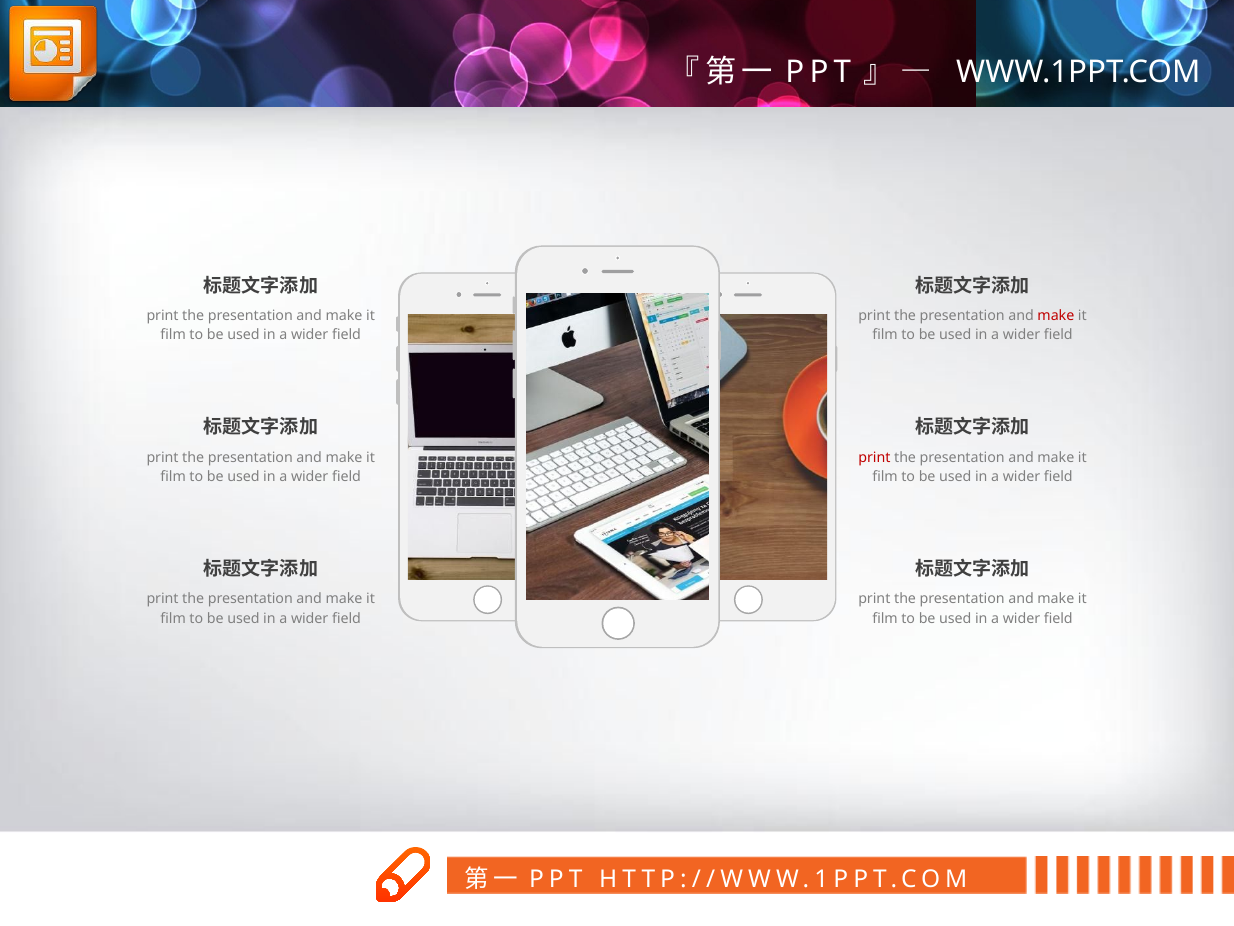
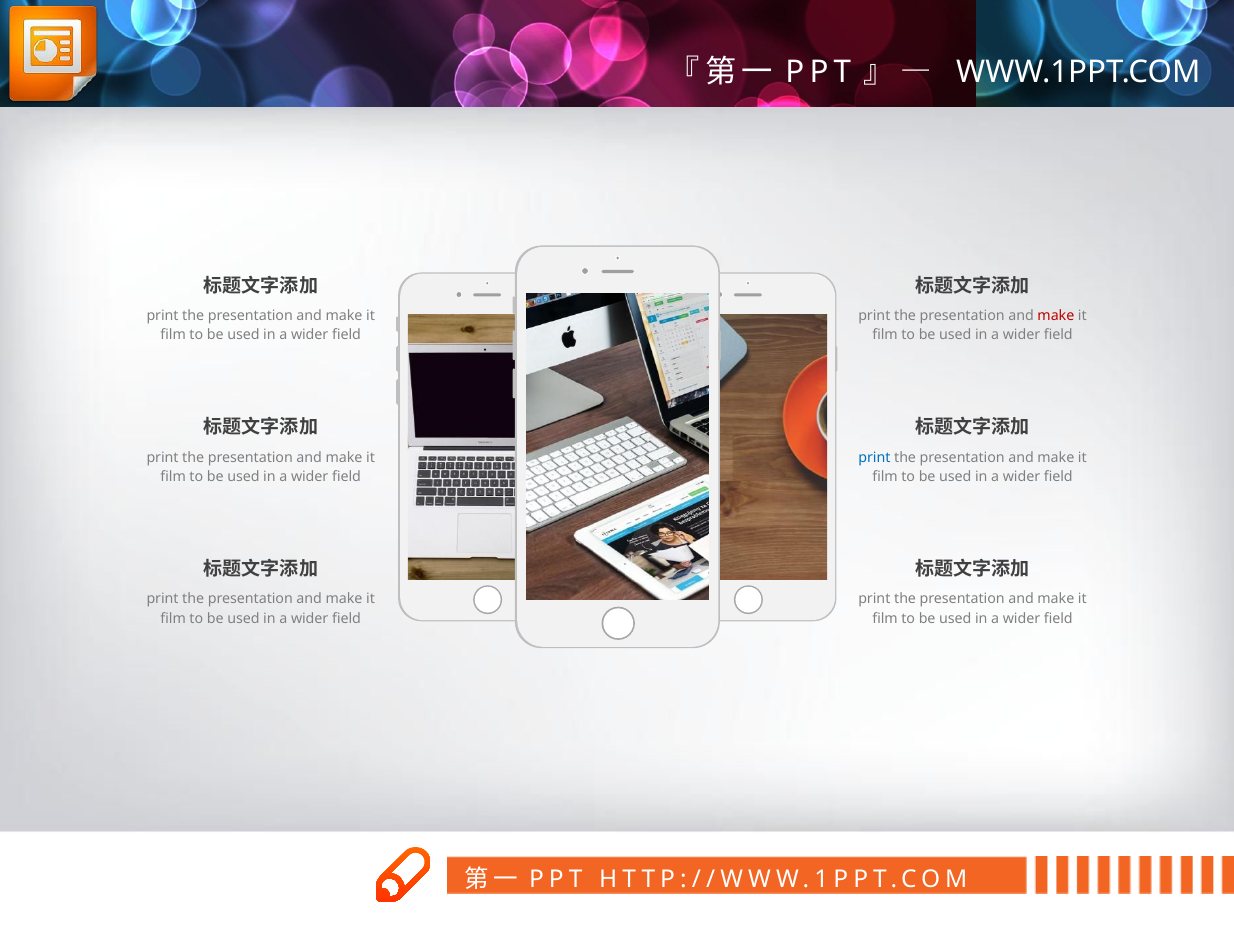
print at (874, 457) colour: red -> blue
